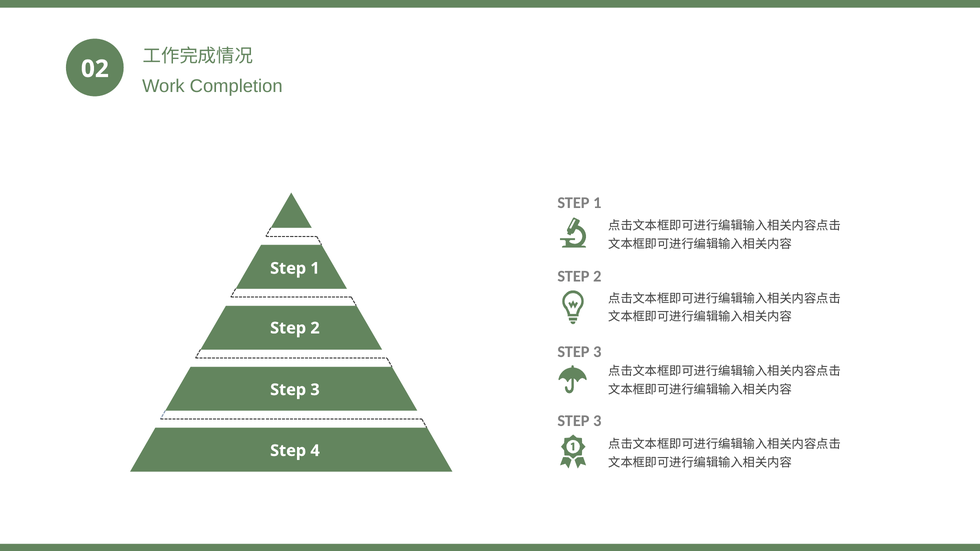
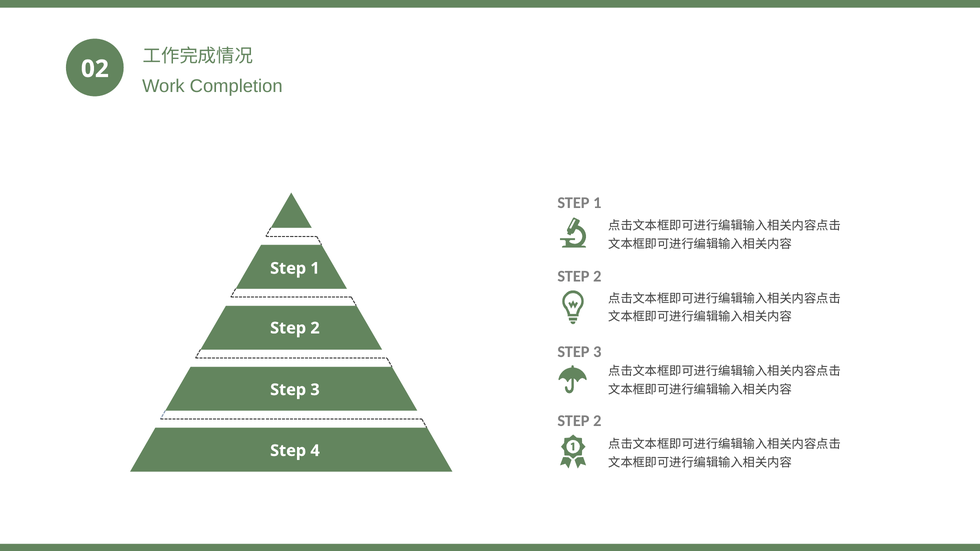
3 at (597, 421): 3 -> 2
